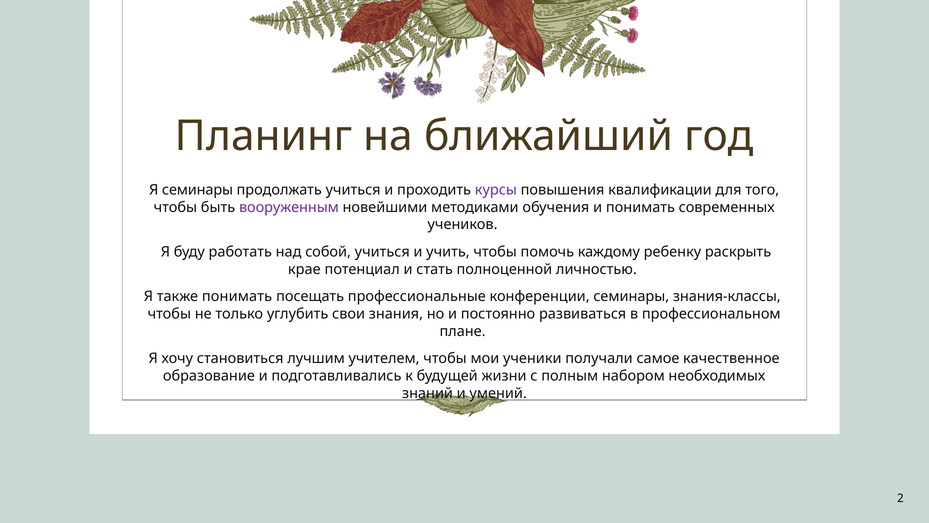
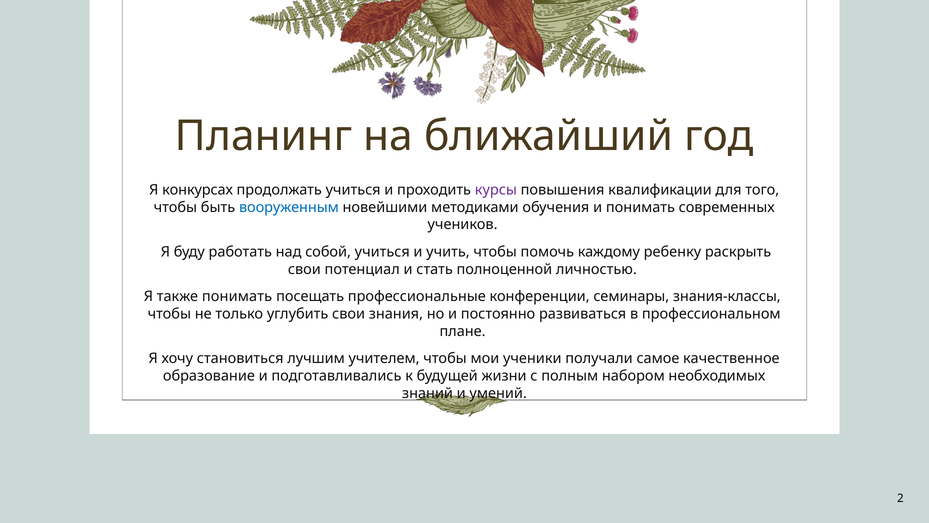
Я семинары: семинары -> конкурсах
вооруженным colour: purple -> blue
крае at (304, 269): крае -> свои
